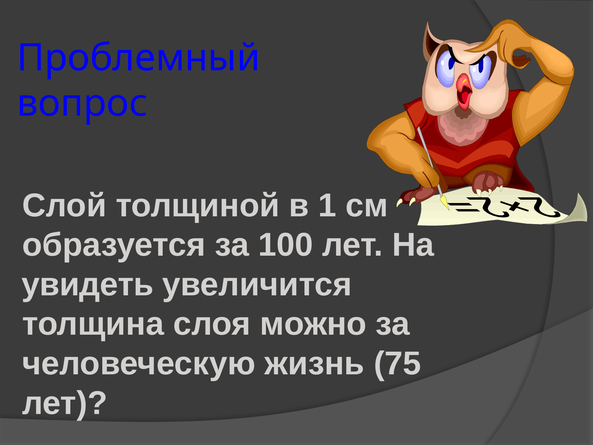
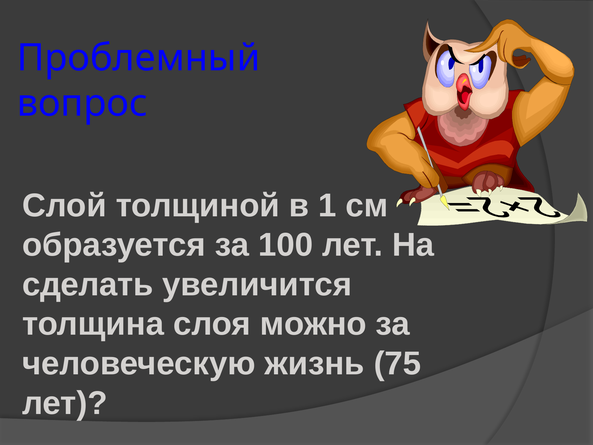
увидеть: увидеть -> сделать
